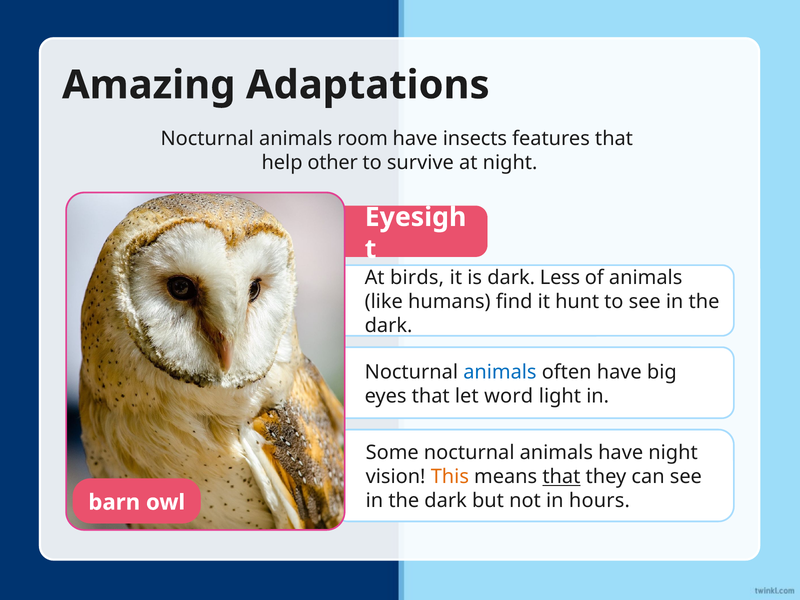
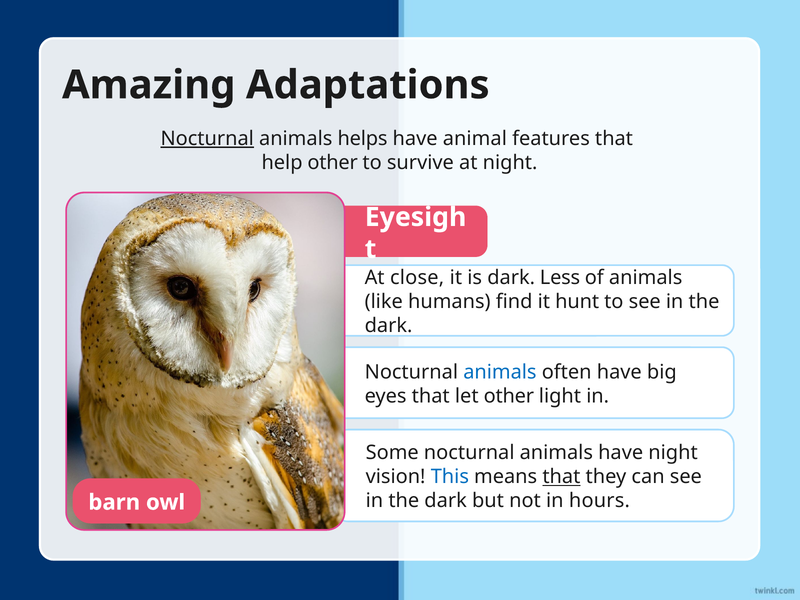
Nocturnal at (207, 139) underline: none -> present
room: room -> helps
insects: insects -> animal
birds: birds -> close
let word: word -> other
This colour: orange -> blue
